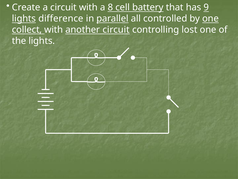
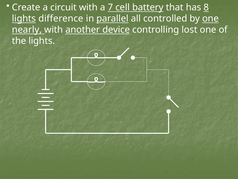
8: 8 -> 7
9: 9 -> 8
collect: collect -> nearly
another circuit: circuit -> device
